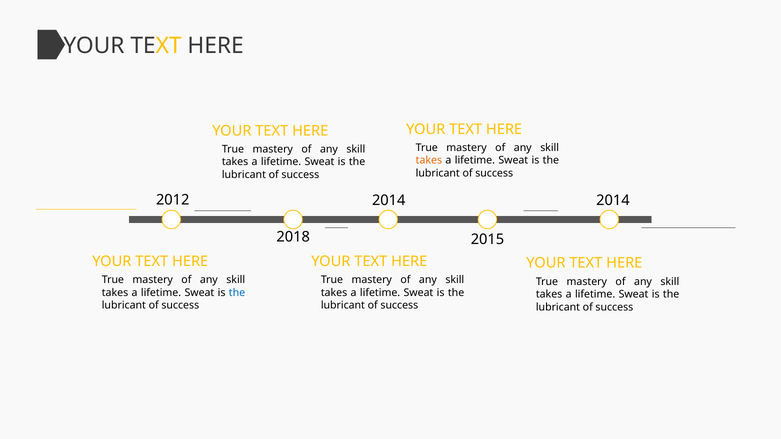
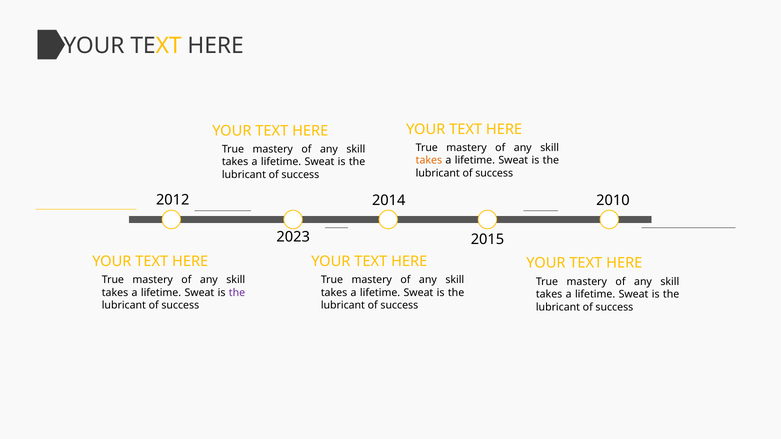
2014 at (613, 201): 2014 -> 2010
2018: 2018 -> 2023
the at (237, 293) colour: blue -> purple
